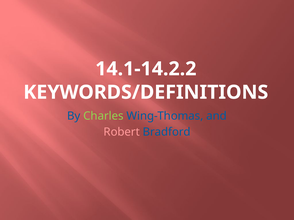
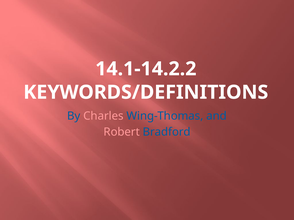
Charles colour: light green -> pink
